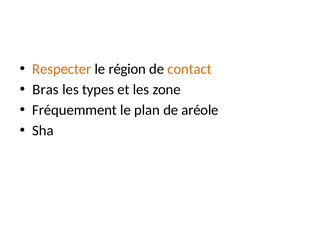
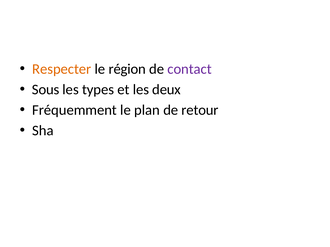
contact colour: orange -> purple
Bras: Bras -> Sous
zone: zone -> deux
aréole: aréole -> retour
